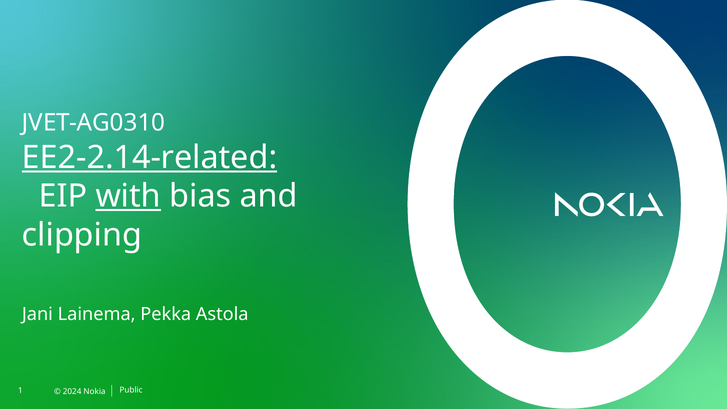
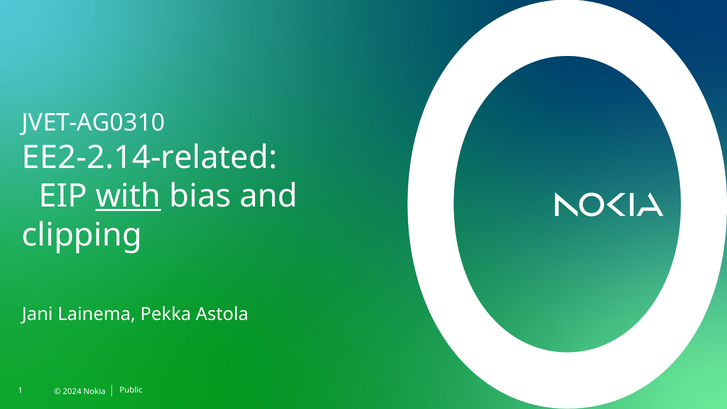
EE2-2.14-related underline: present -> none
